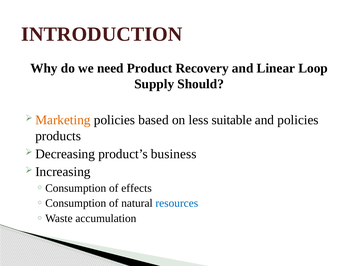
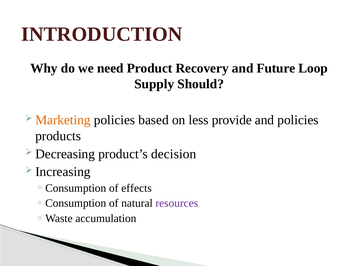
Linear: Linear -> Future
suitable: suitable -> provide
business: business -> decision
resources colour: blue -> purple
